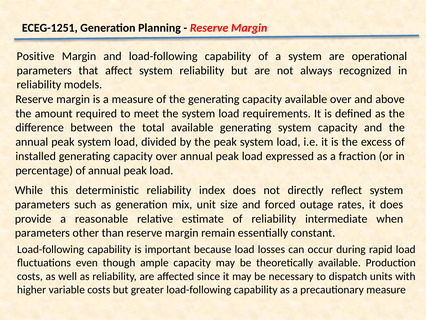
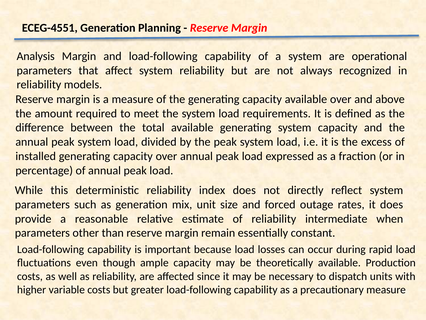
ECEG-1251: ECEG-1251 -> ECEG-4551
Positive: Positive -> Analysis
